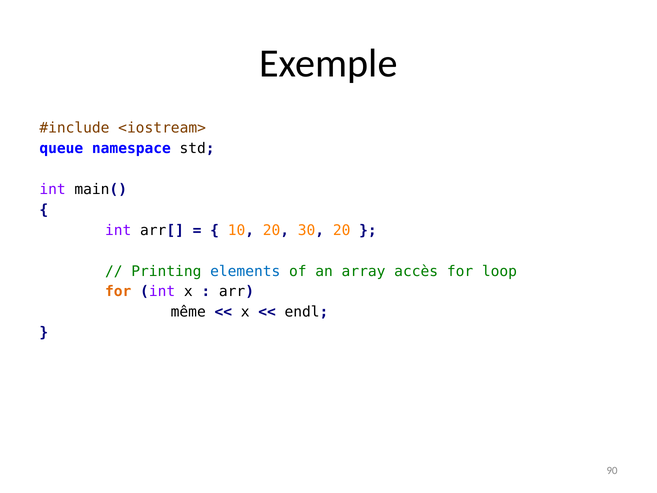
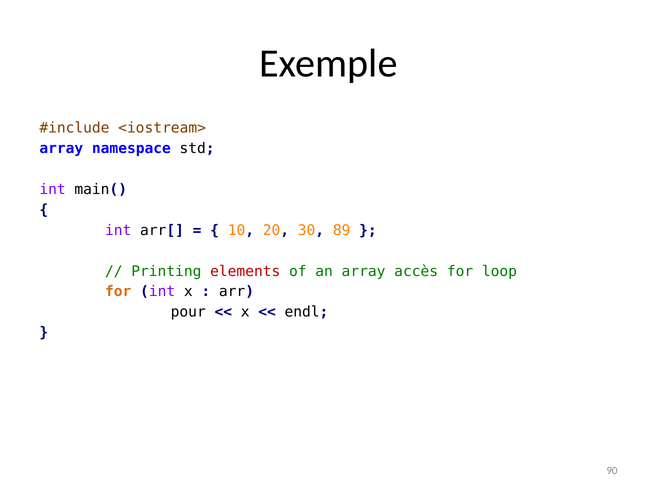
queue at (61, 148): queue -> array
30 20: 20 -> 89
elements colour: blue -> red
même: même -> pour
